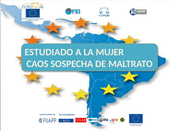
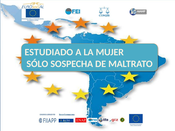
CAOS: CAOS -> SÓLO
